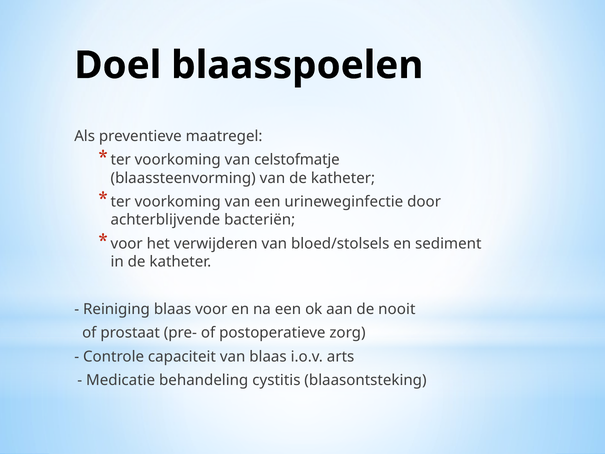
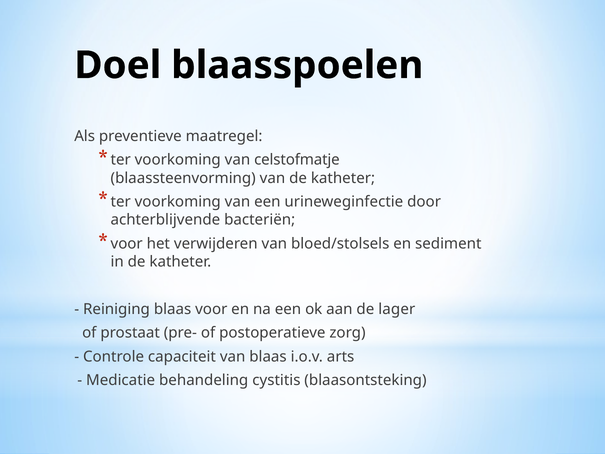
nooit: nooit -> lager
